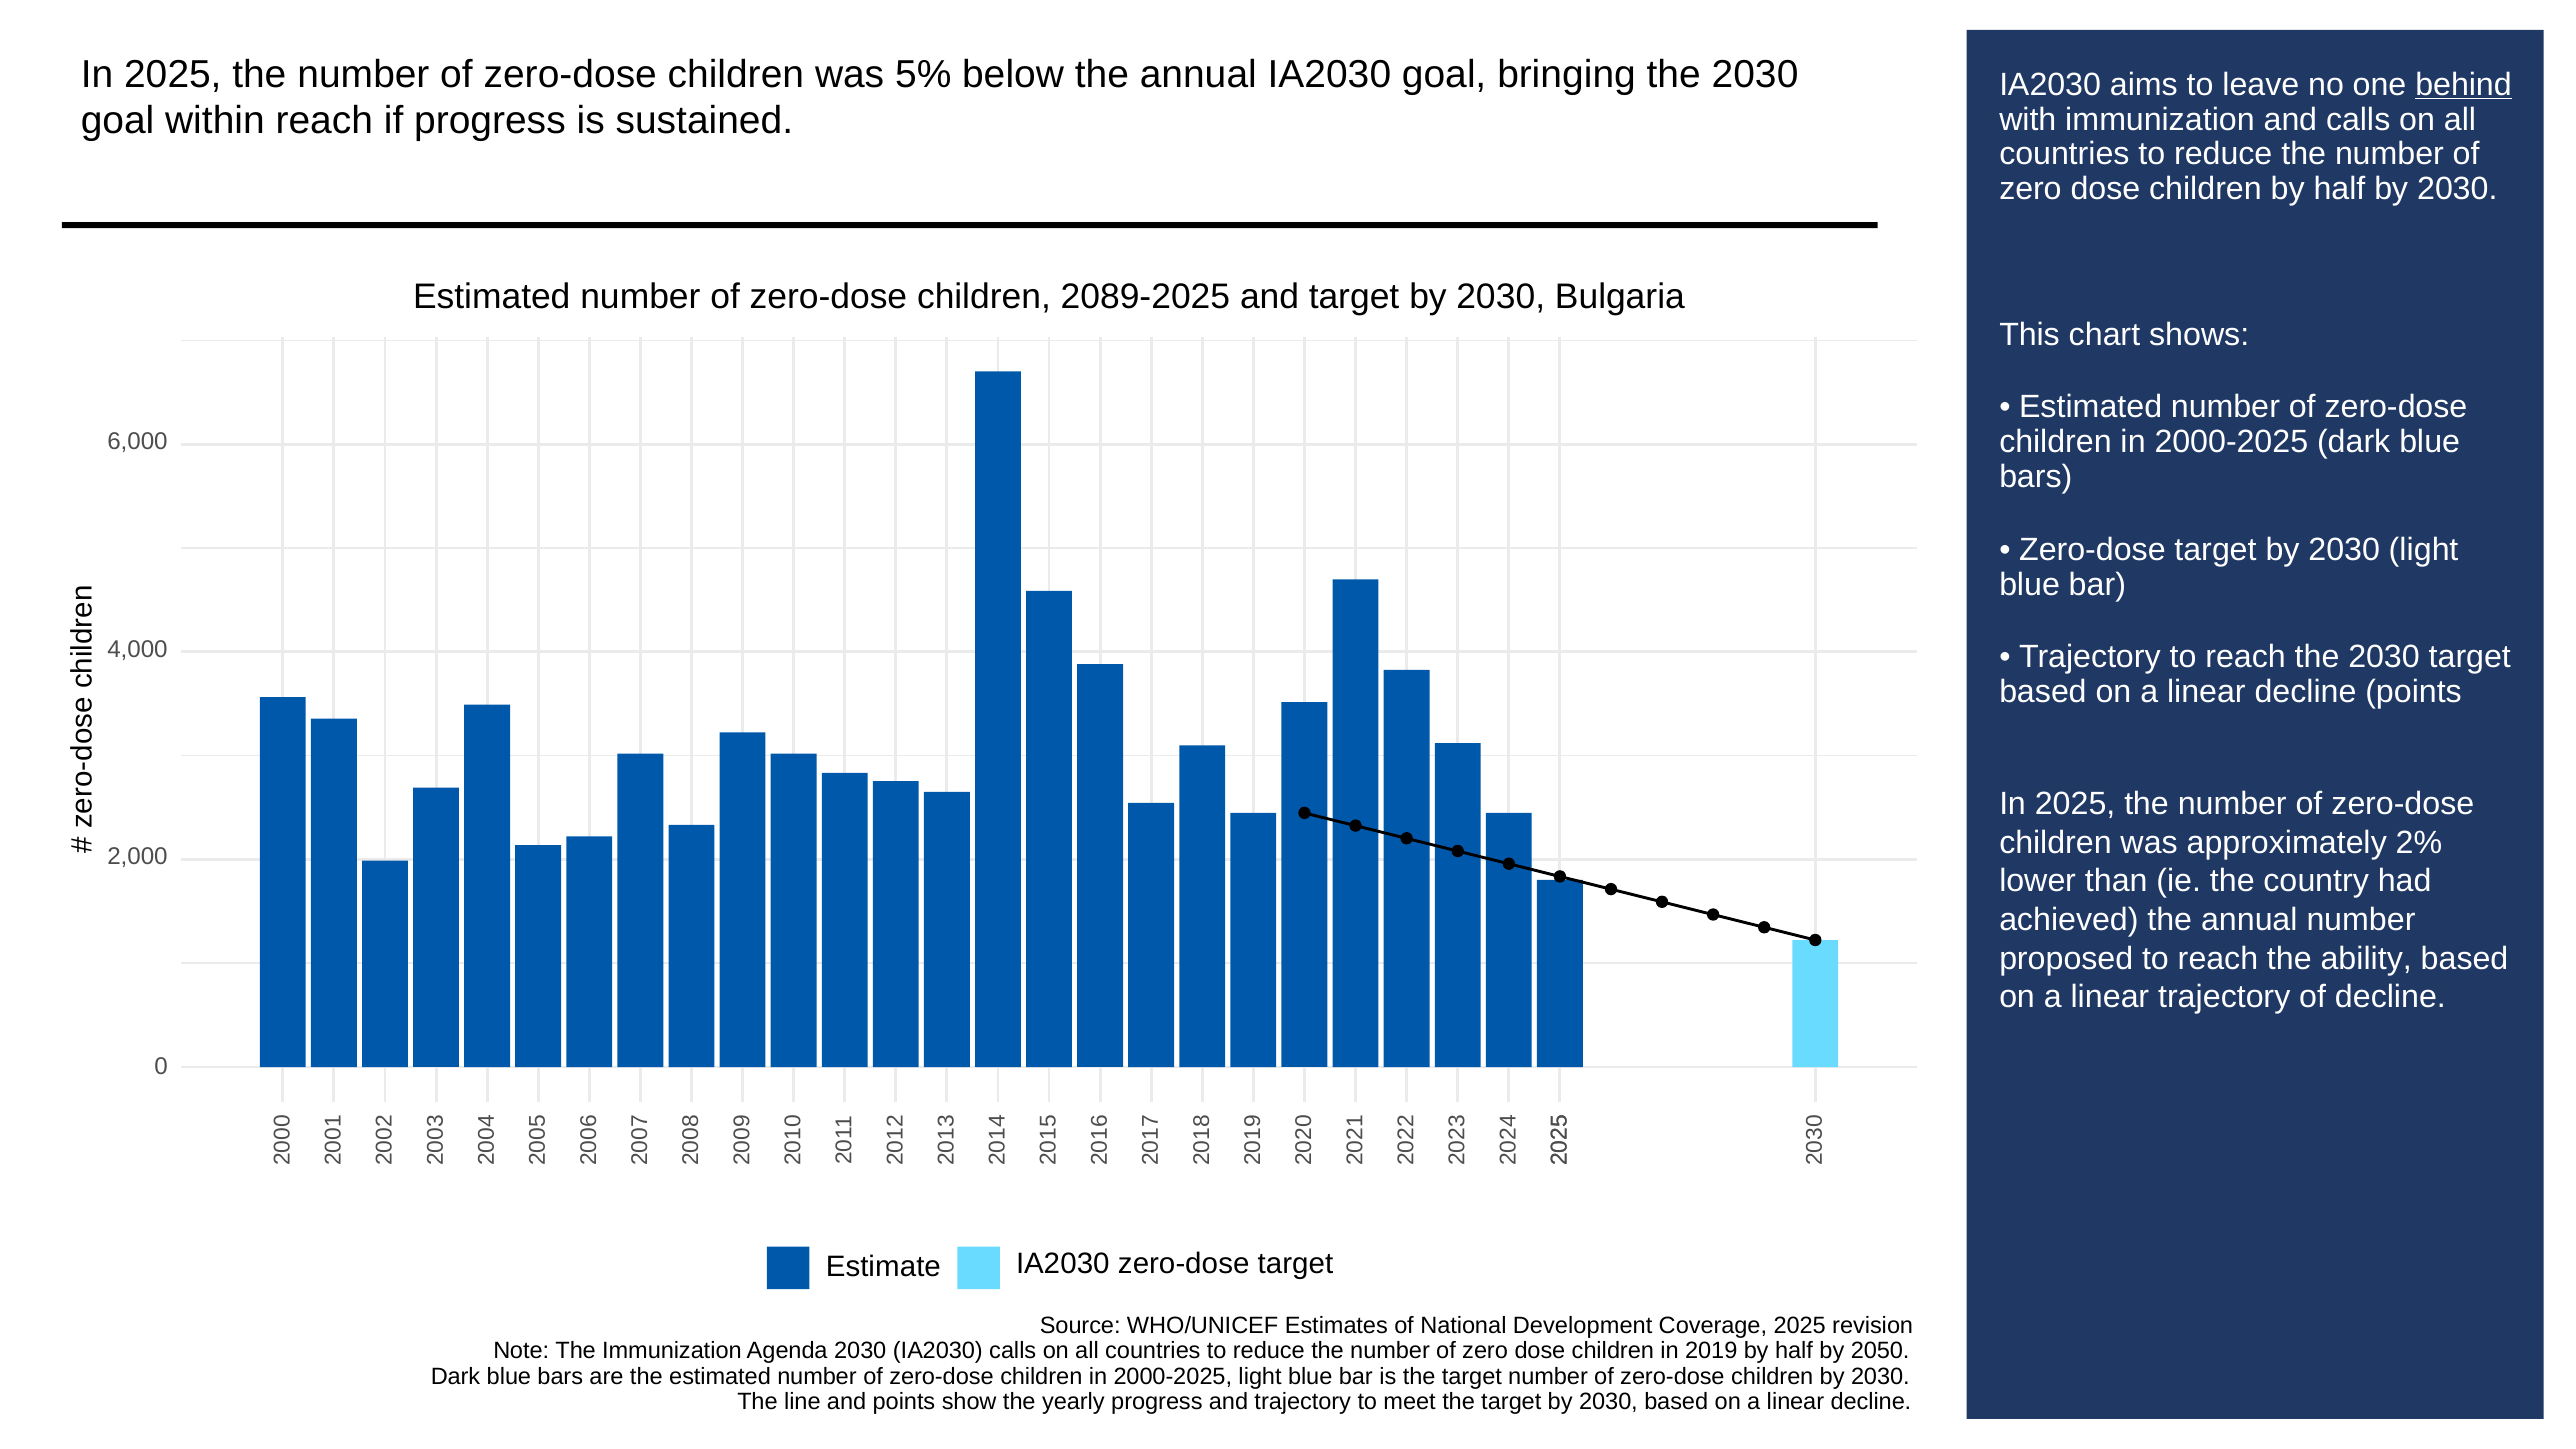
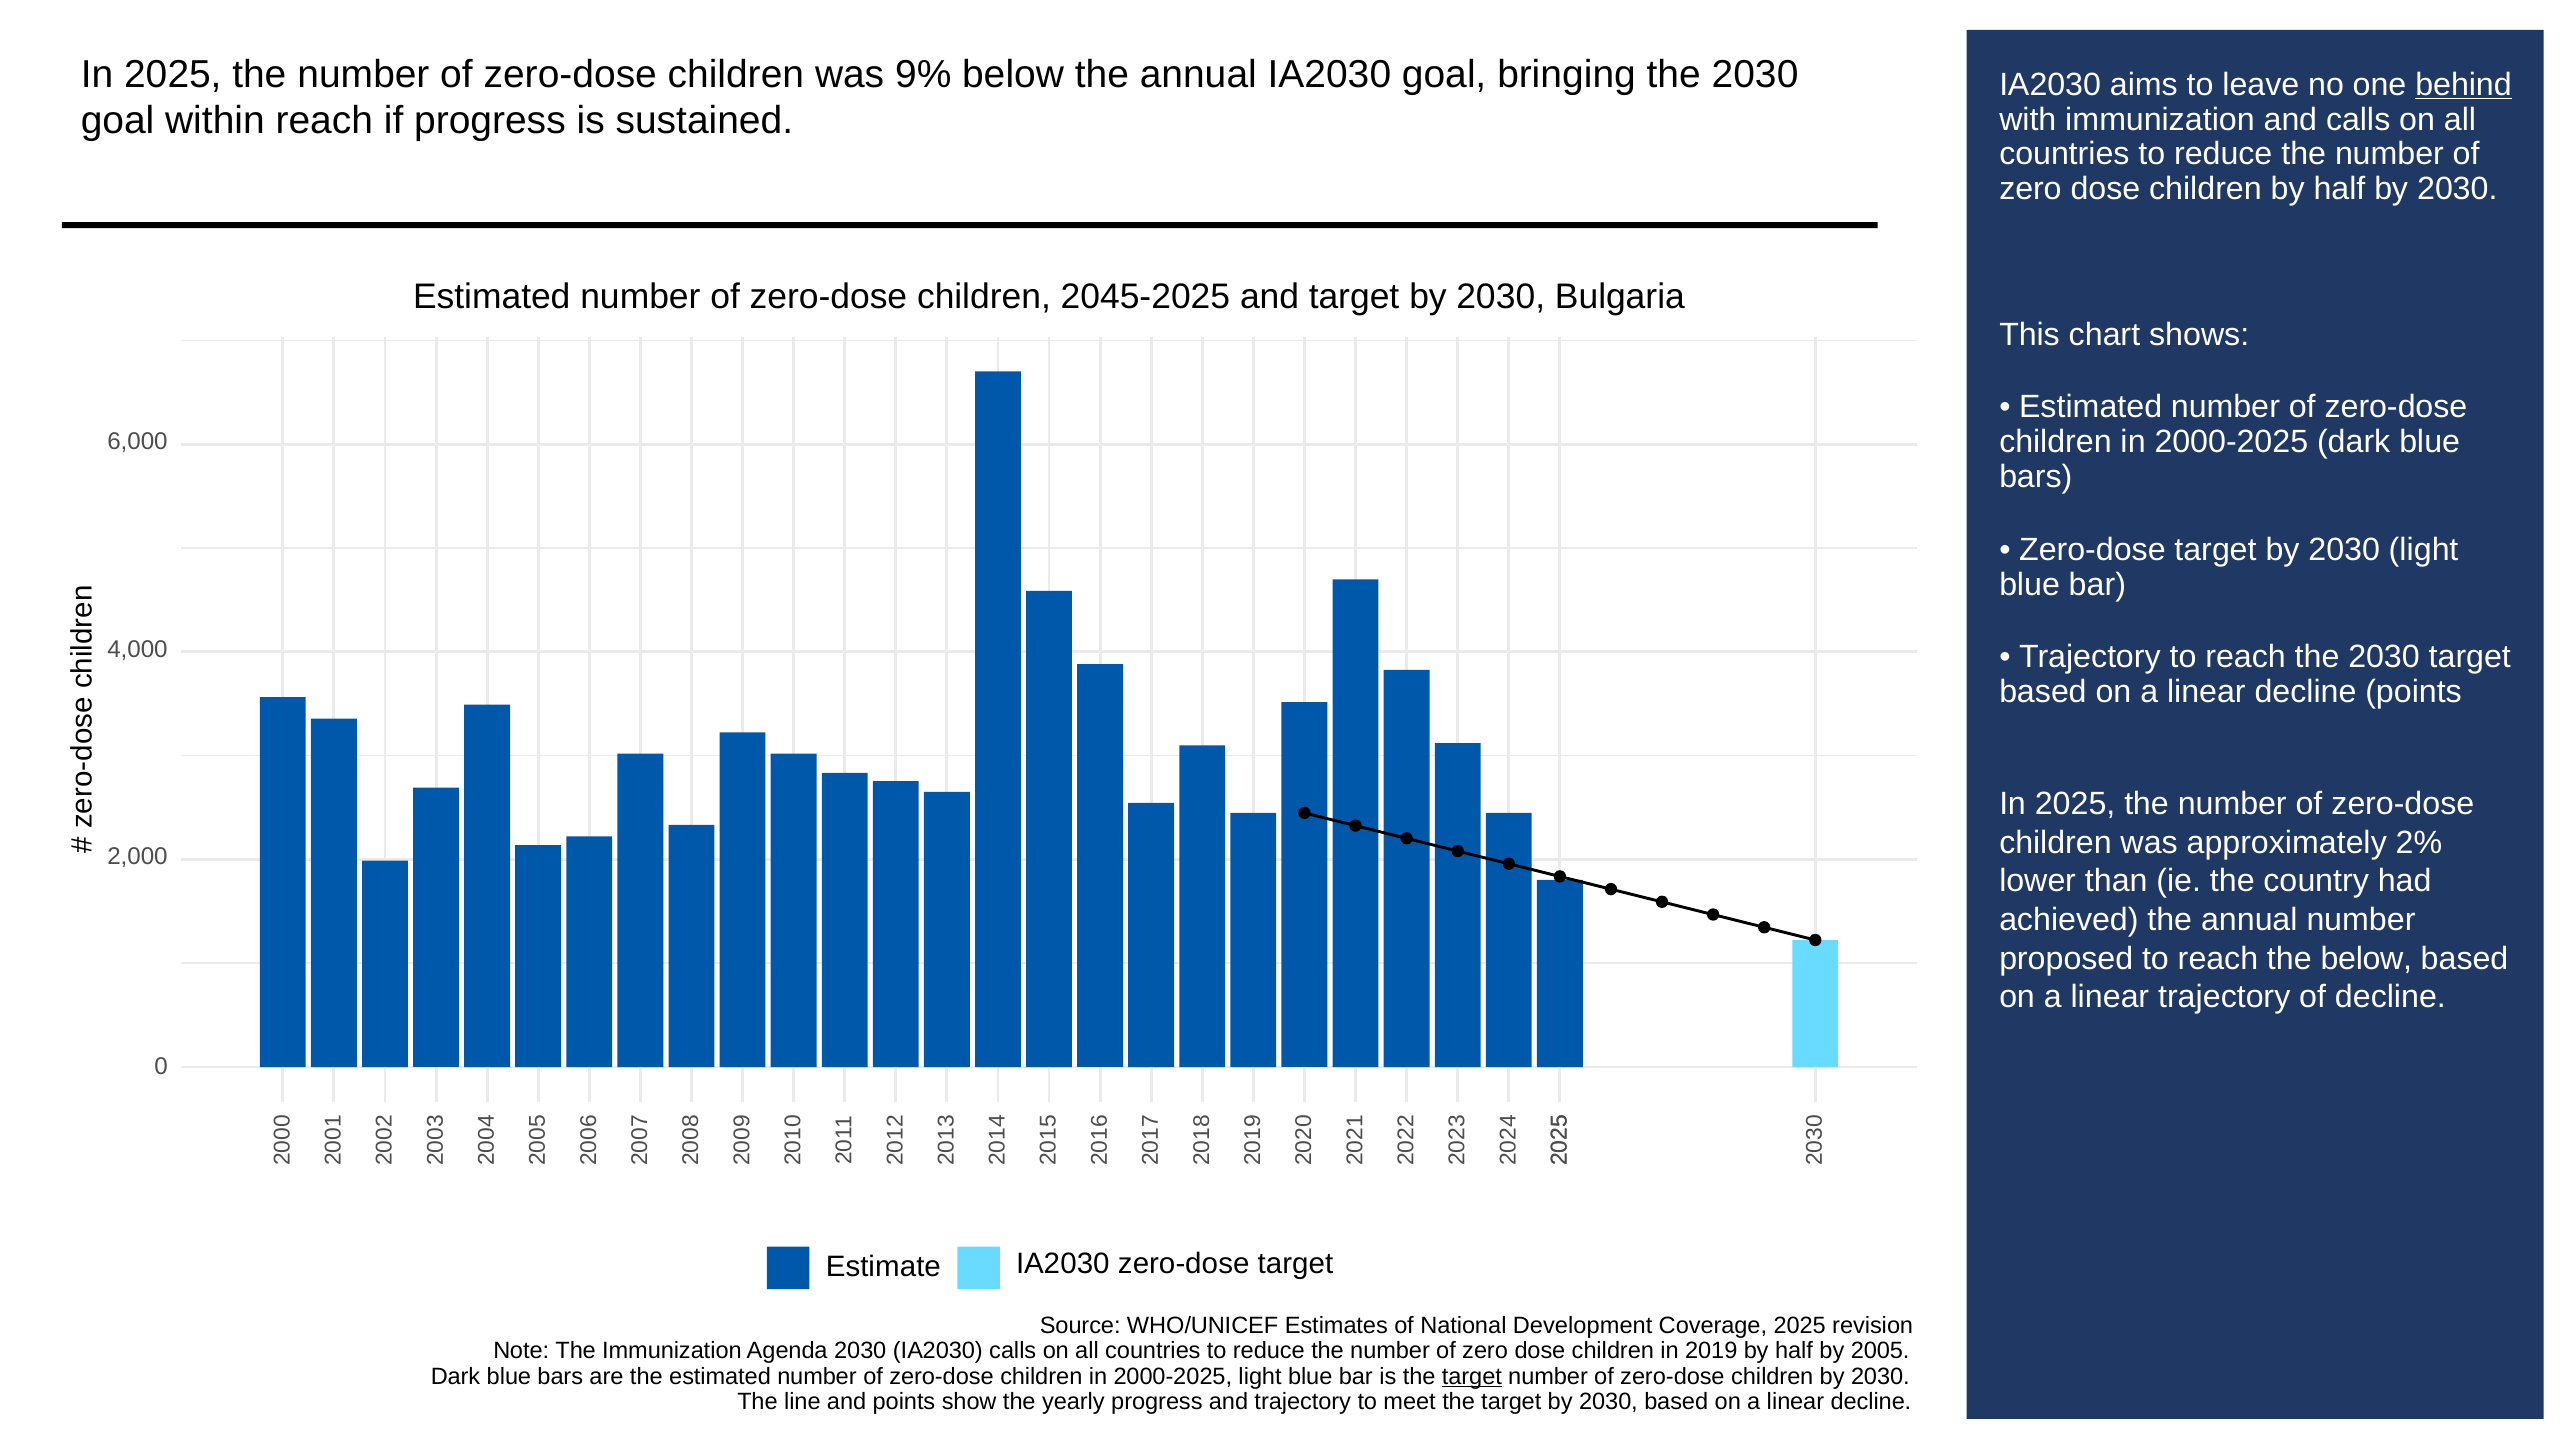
5%: 5% -> 9%
2089-2025: 2089-2025 -> 2045-2025
the ability: ability -> below
2050: 2050 -> 2005
target at (1472, 1377) underline: none -> present
